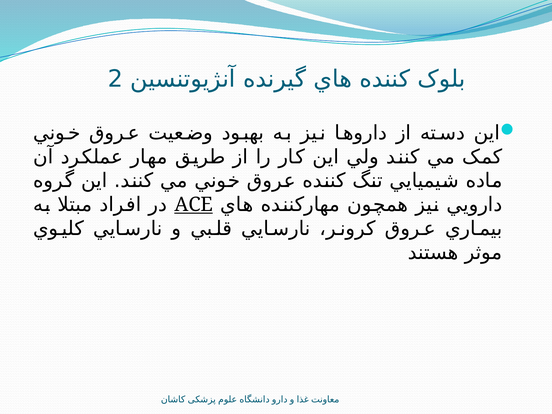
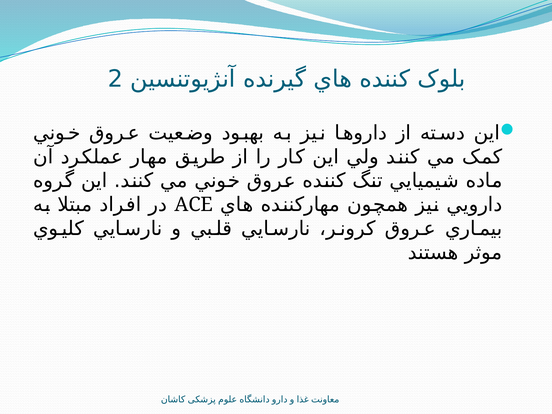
ACE underline: present -> none
